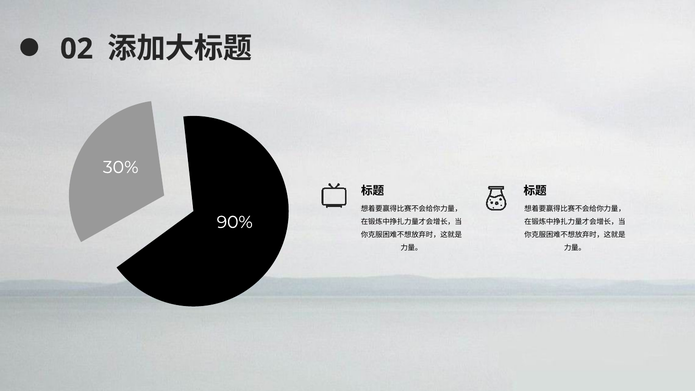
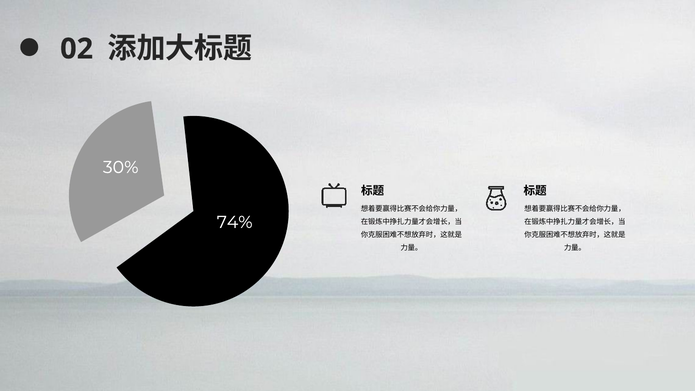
90%: 90% -> 74%
